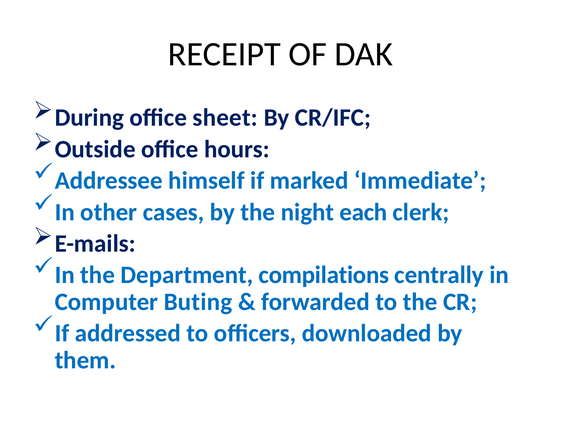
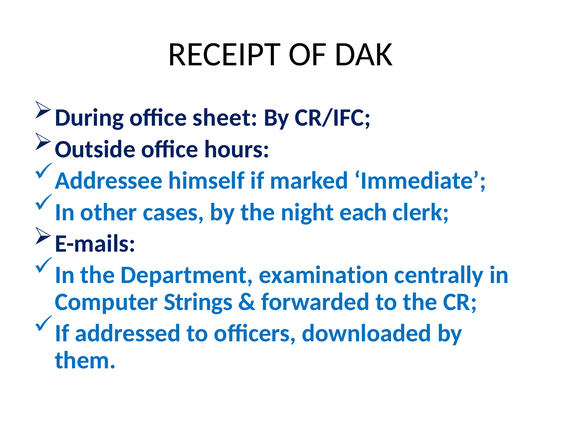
compilations: compilations -> examination
Buting: Buting -> Strings
